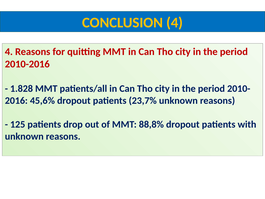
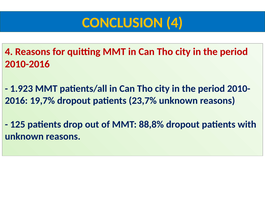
1.828: 1.828 -> 1.923
45,6%: 45,6% -> 19,7%
